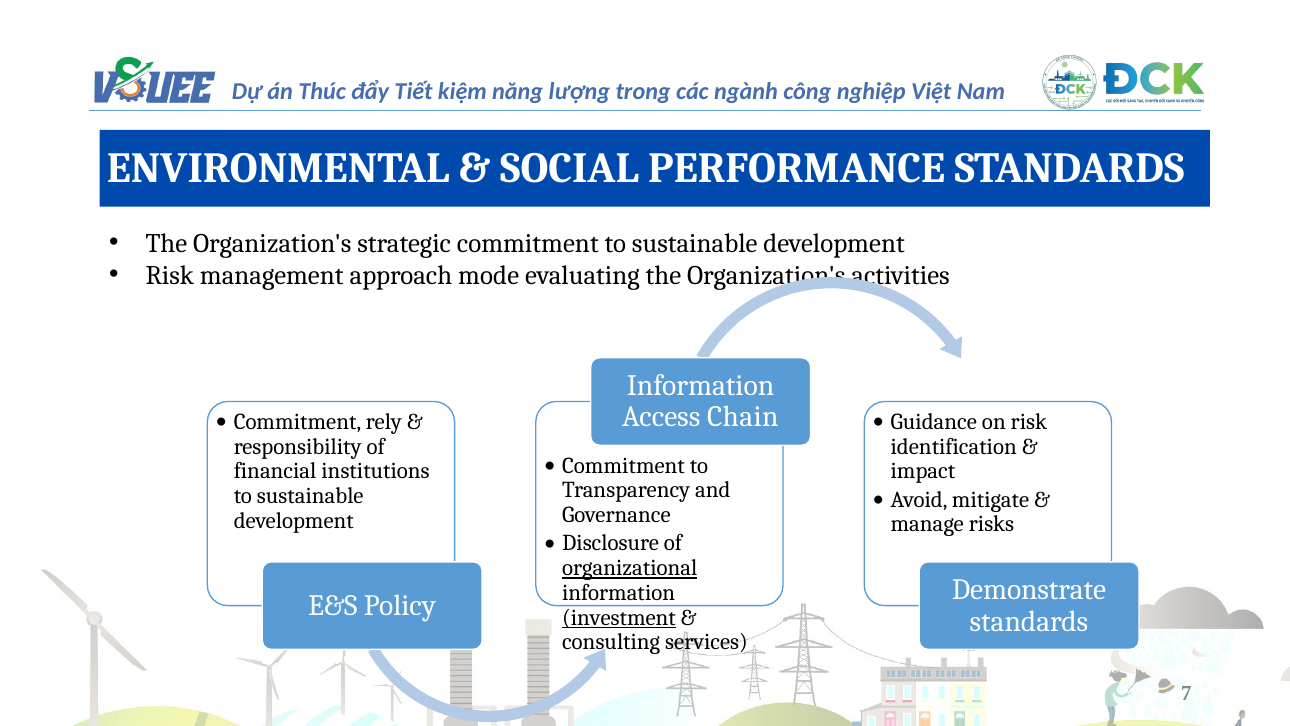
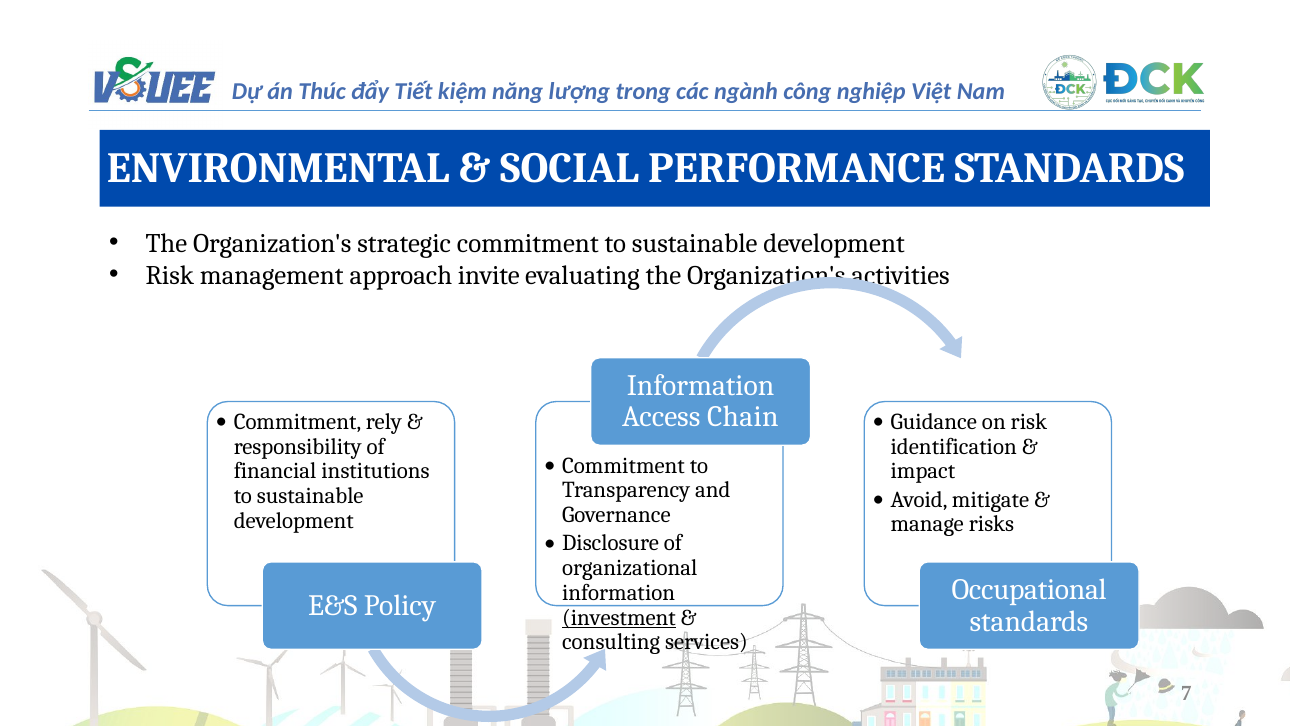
mode: mode -> invite
organizational underline: present -> none
Demonstrate: Demonstrate -> Occupational
